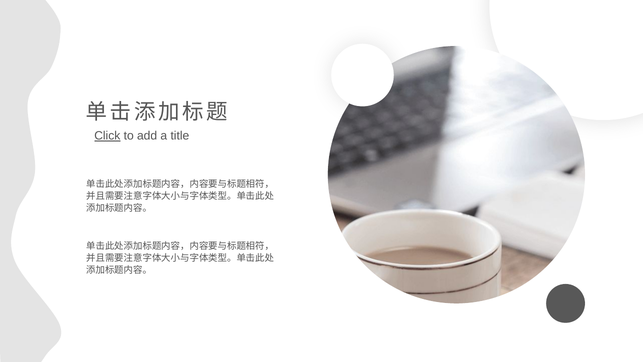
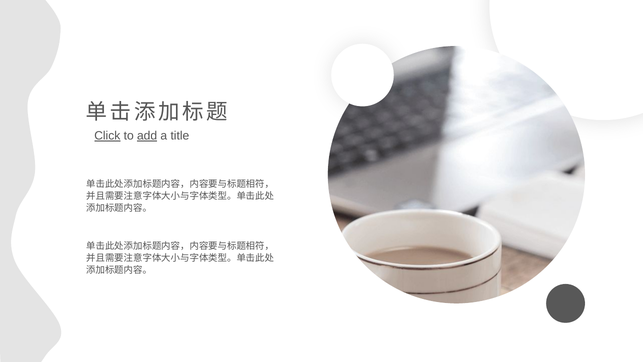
add underline: none -> present
